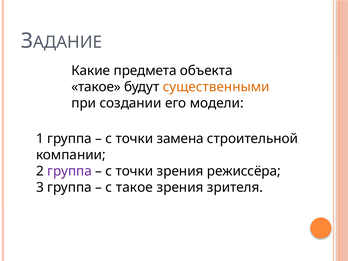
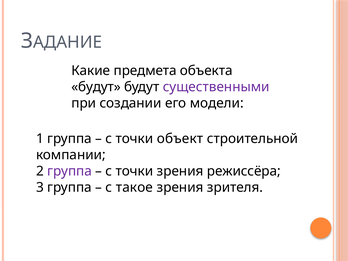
такое at (96, 87): такое -> будут
существенными colour: orange -> purple
замена: замена -> объект
